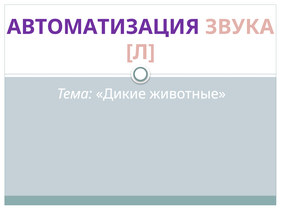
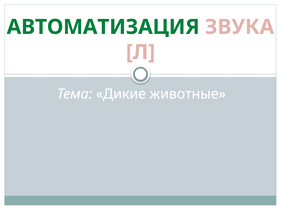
АВТОМАТИЗАЦИЯ colour: purple -> green
